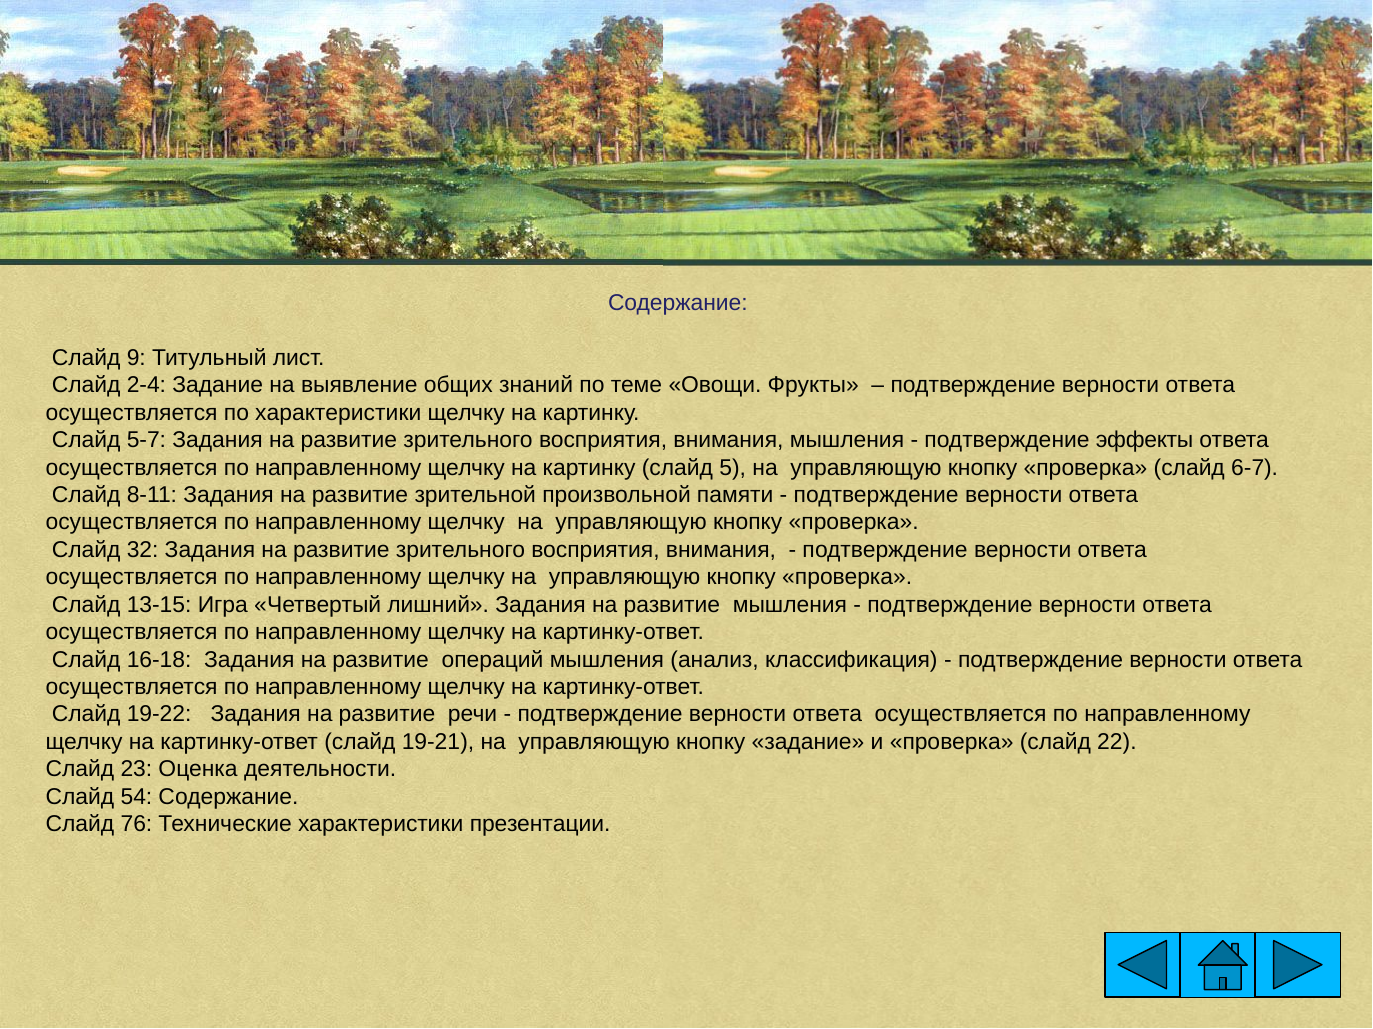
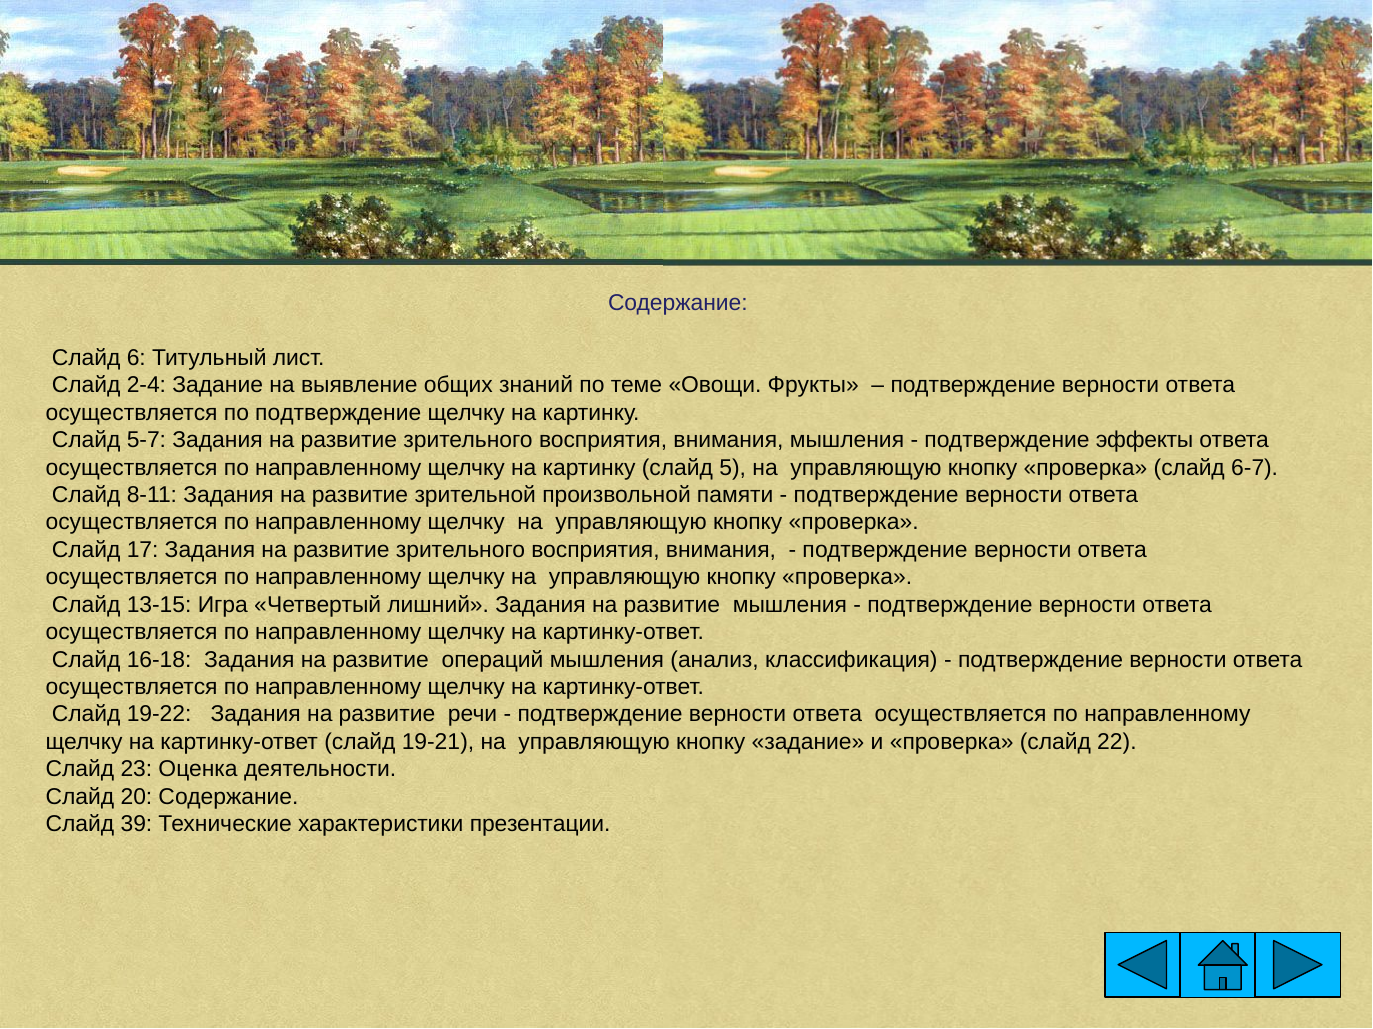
9: 9 -> 6
по характеристики: характеристики -> подтверждение
32: 32 -> 17
54: 54 -> 20
76: 76 -> 39
